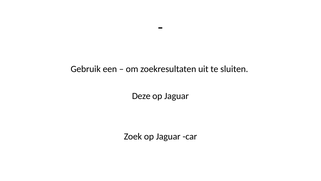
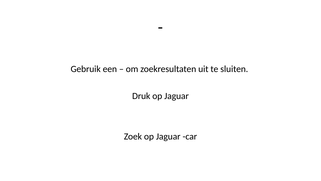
Deze: Deze -> Druk
